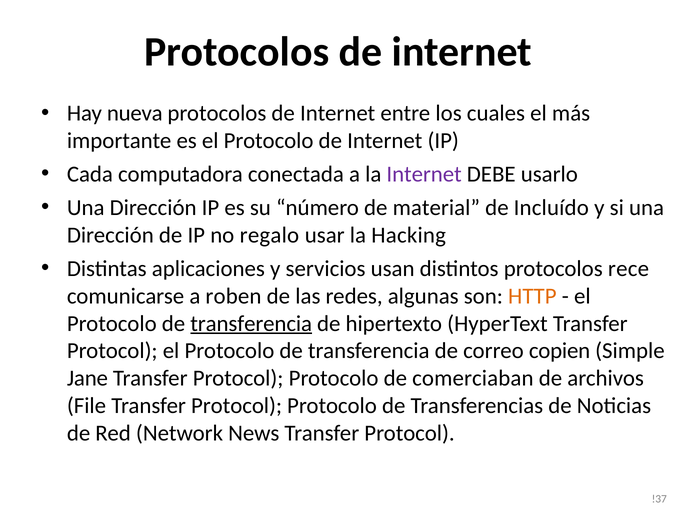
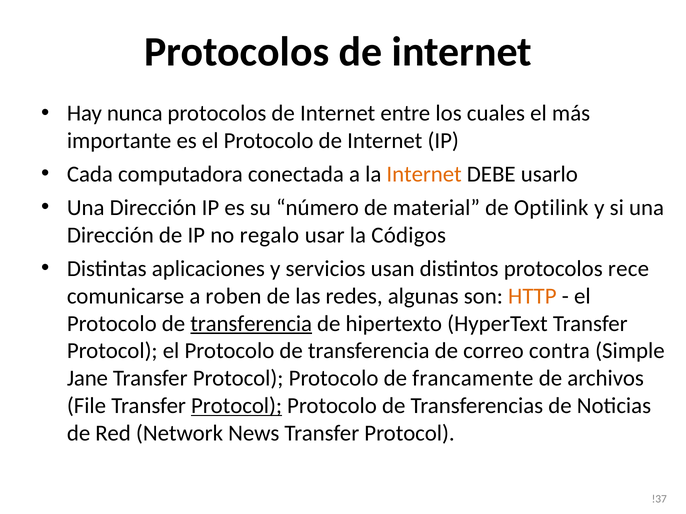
nueva: nueva -> nunca
Internet at (424, 174) colour: purple -> orange
Incluído: Incluído -> Optilink
Hacking: Hacking -> Códigos
copien: copien -> contra
comerciaban: comerciaban -> francamente
Protocol at (237, 406) underline: none -> present
